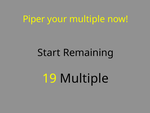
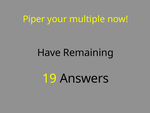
Start: Start -> Have
19 Multiple: Multiple -> Answers
